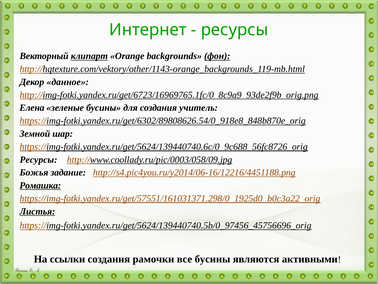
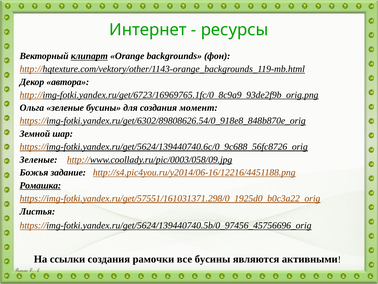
фон underline: present -> none
данное: данное -> автора
Елена: Елена -> Ольга
учитель: учитель -> момент
Ресурсы at (39, 159): Ресурсы -> Зеленые
Листья underline: present -> none
